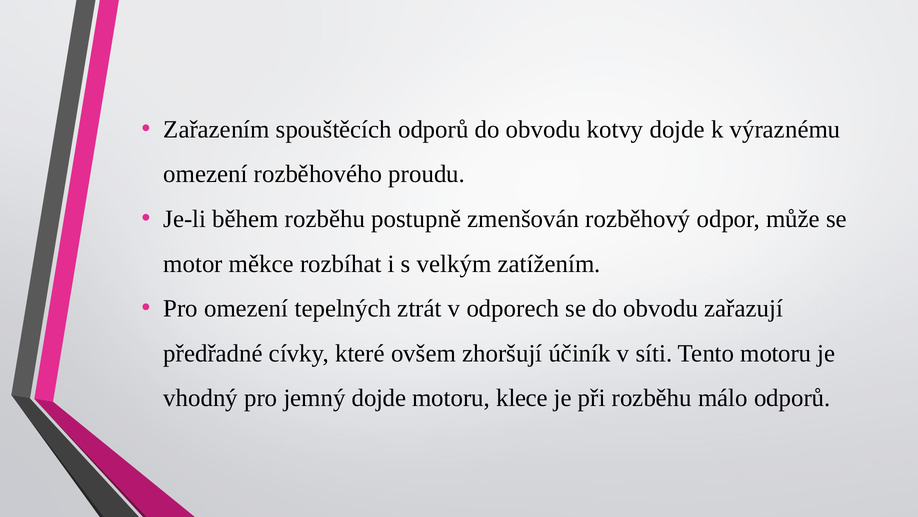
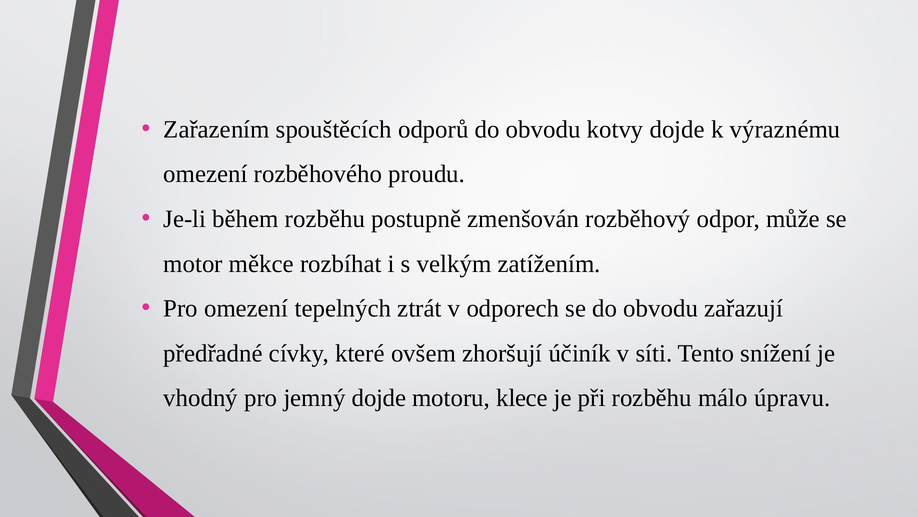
Tento motoru: motoru -> snížení
málo odporů: odporů -> úpravu
